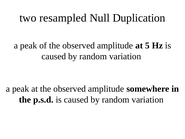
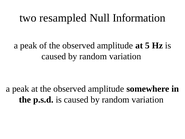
Duplication: Duplication -> Information
